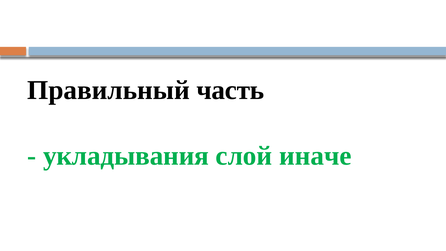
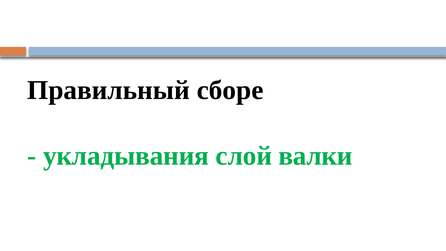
часть: часть -> сборе
иначе: иначе -> валки
